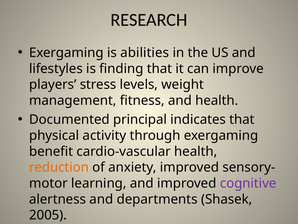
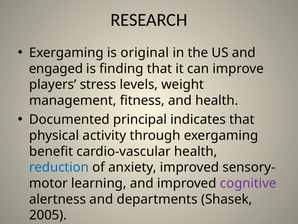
abilities: abilities -> original
lifestyles: lifestyles -> engaged
reduction colour: orange -> blue
